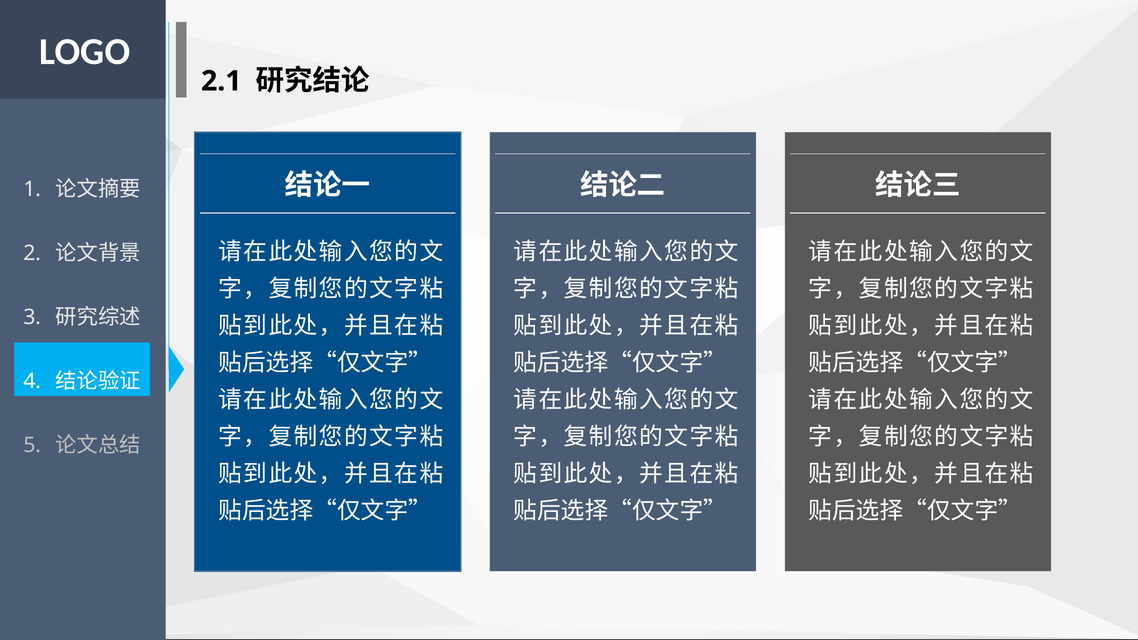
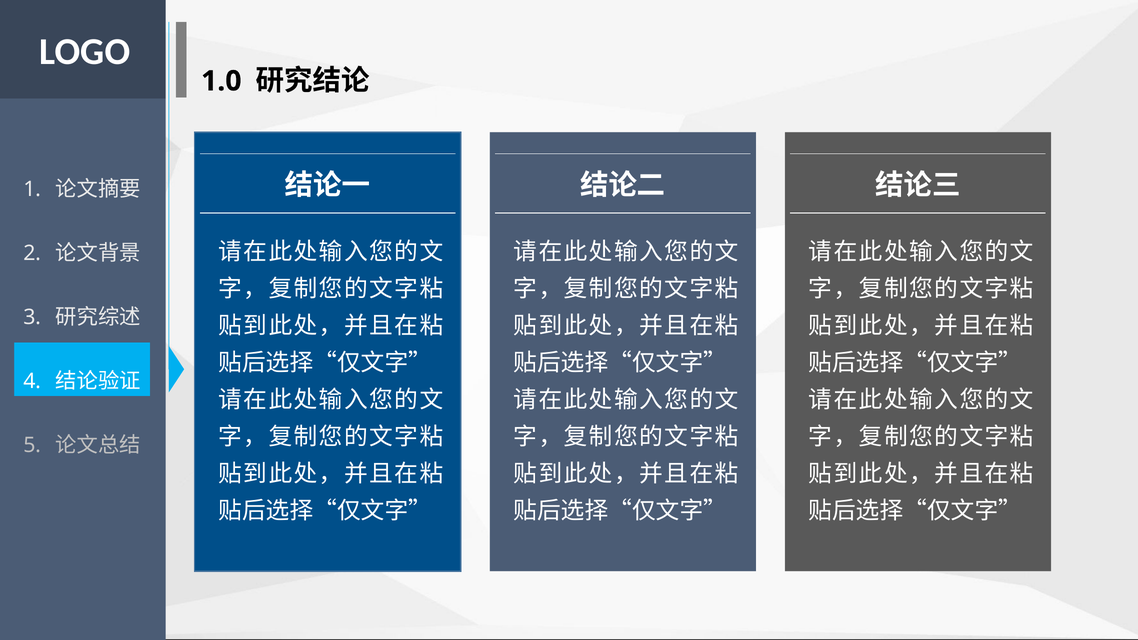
2.1: 2.1 -> 1.0
